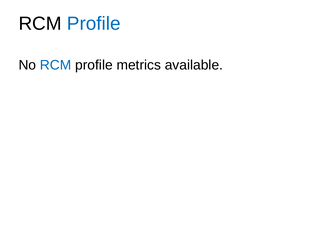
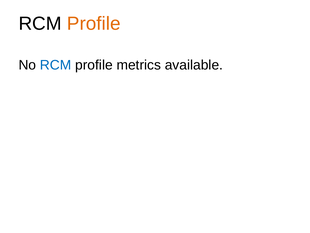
Profile at (94, 24) colour: blue -> orange
